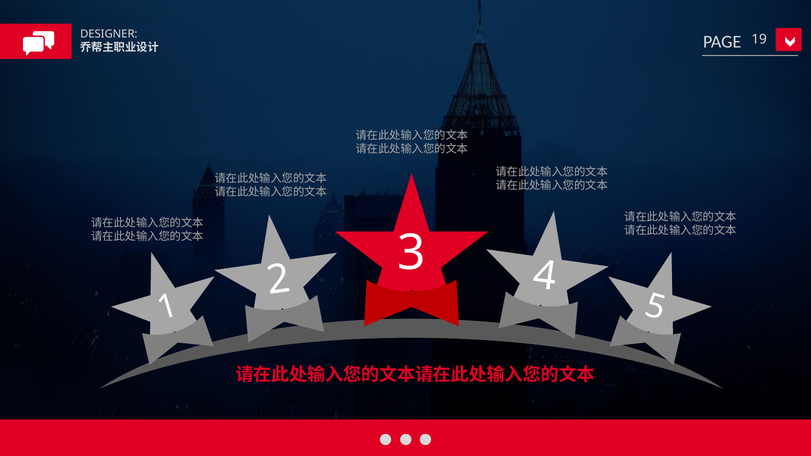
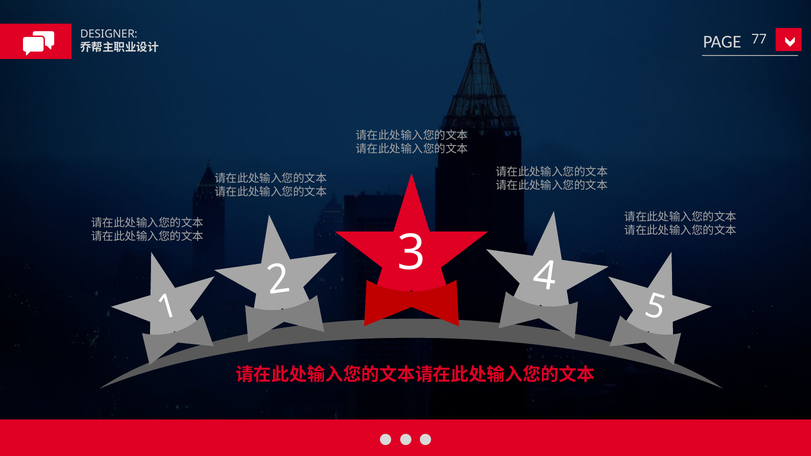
19: 19 -> 77
